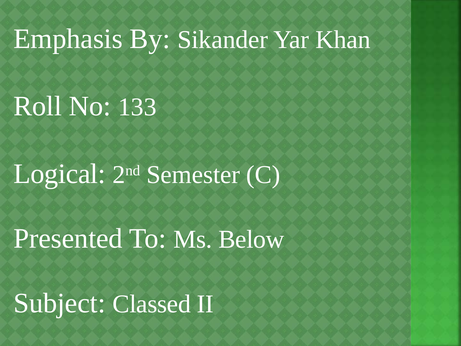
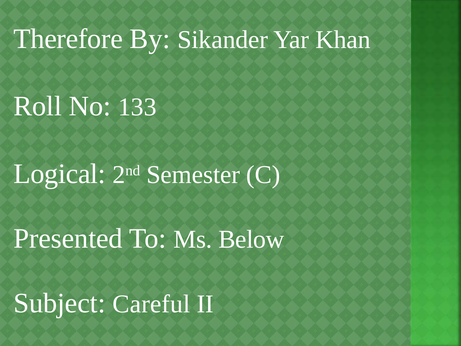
Emphasis: Emphasis -> Therefore
Classed: Classed -> Careful
